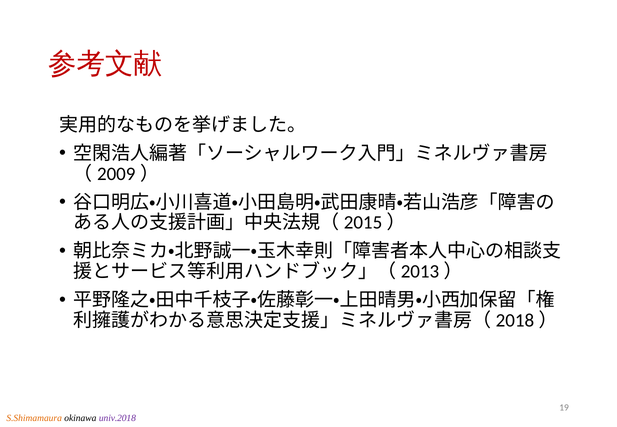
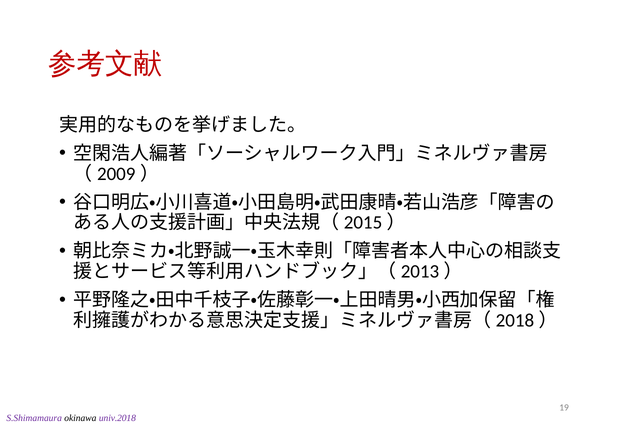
S.Shimamaura colour: orange -> purple
